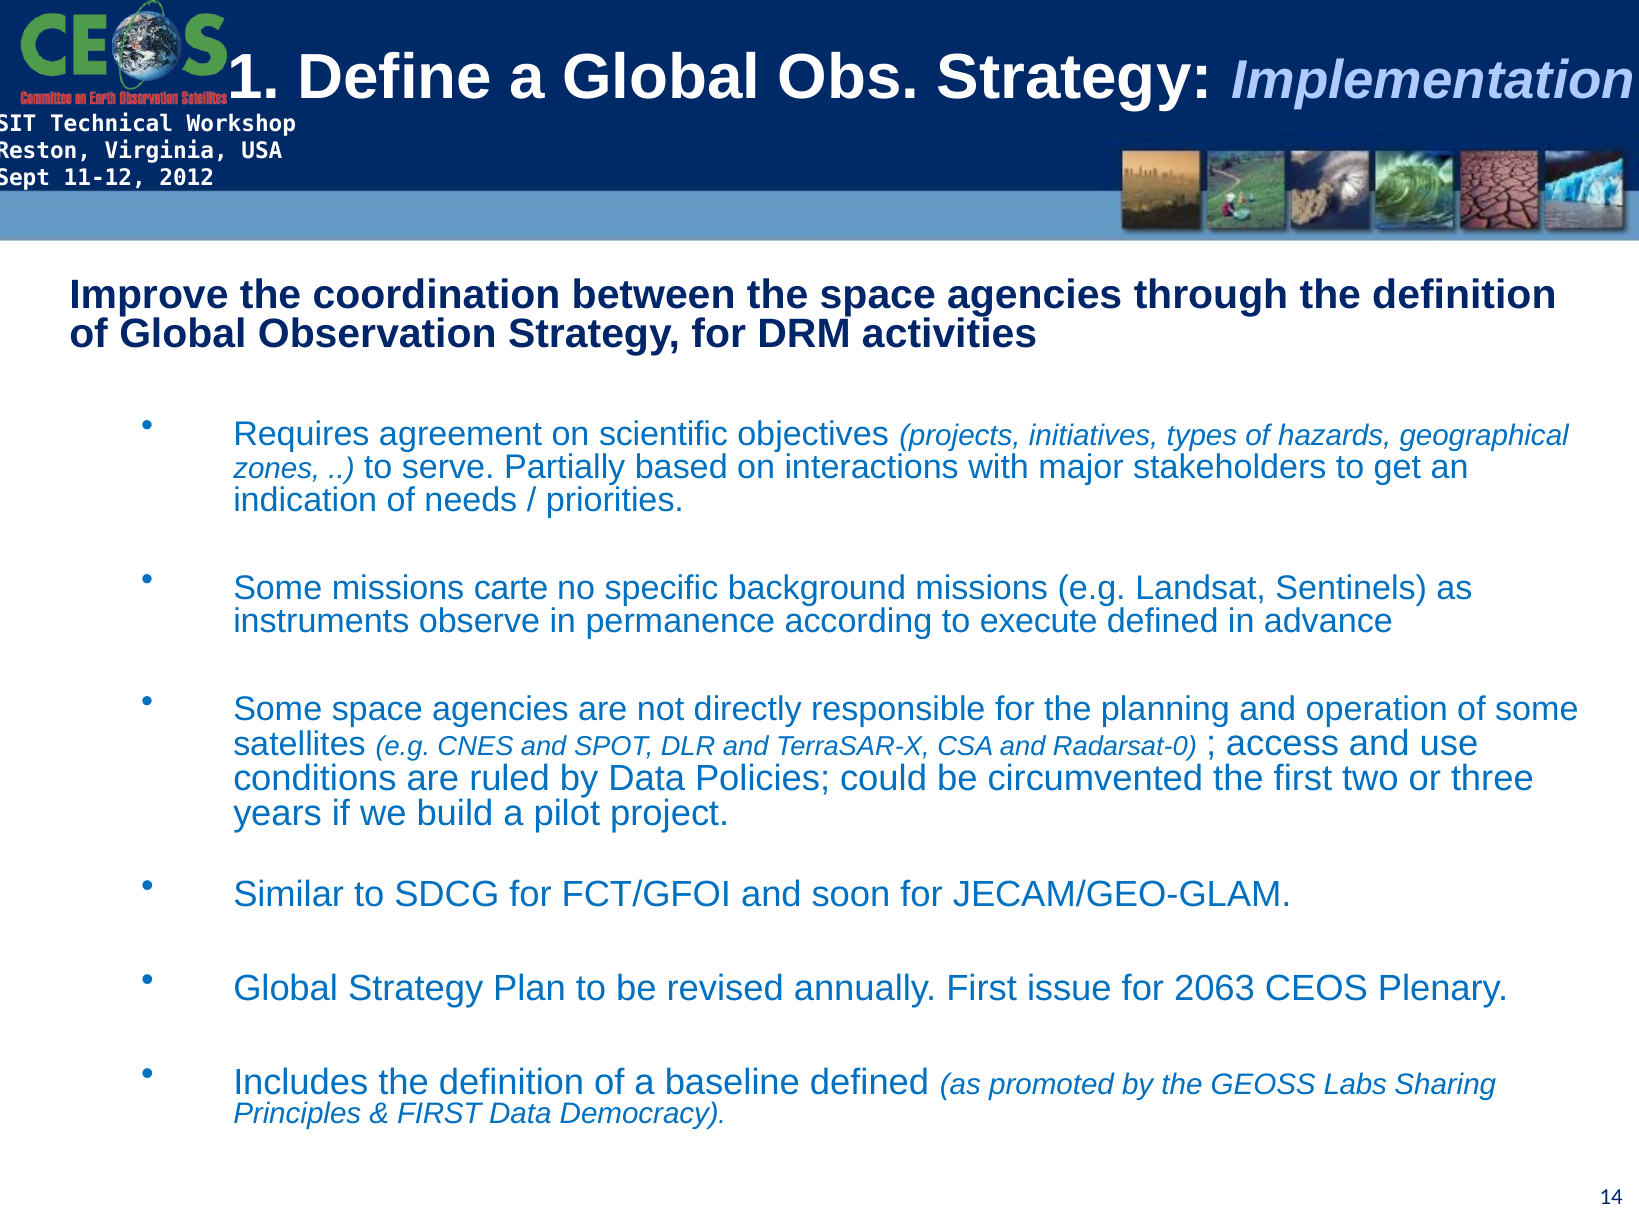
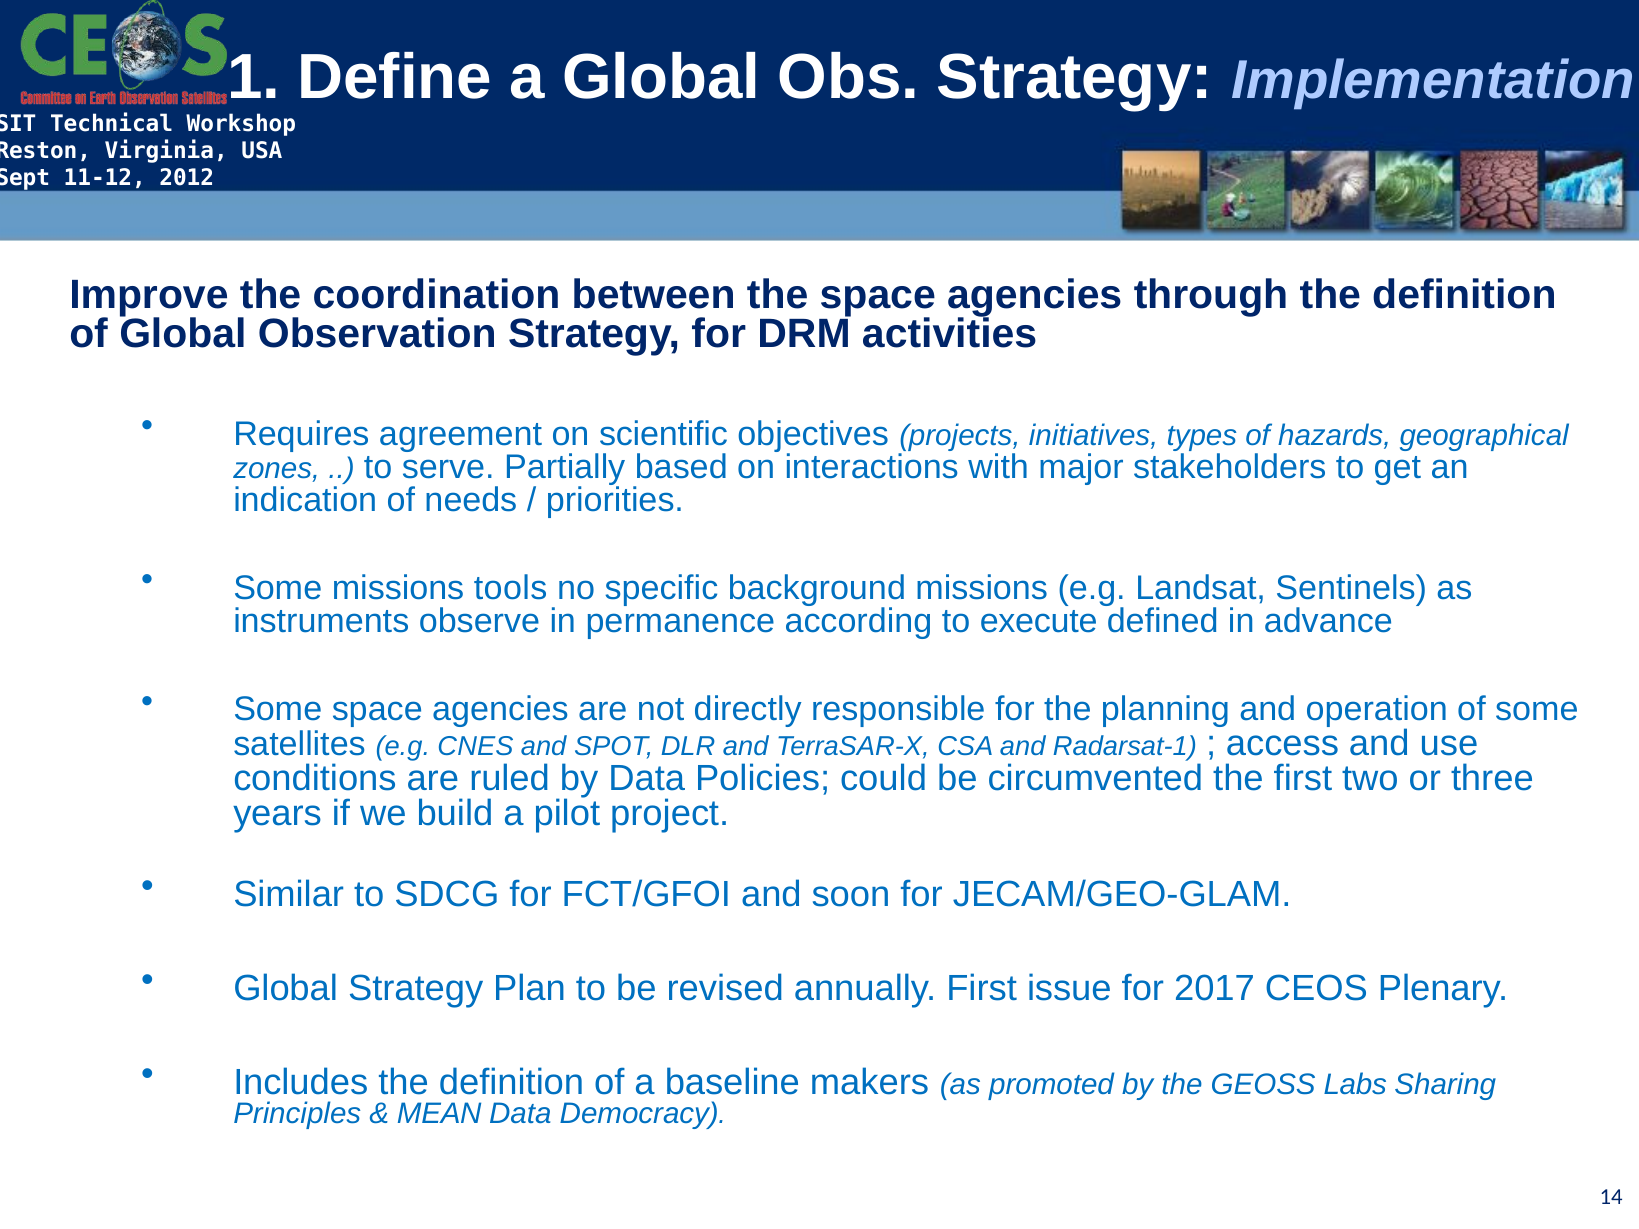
carte: carte -> tools
Radarsat-0: Radarsat-0 -> Radarsat-1
2063: 2063 -> 2017
baseline defined: defined -> makers
FIRST at (439, 1114): FIRST -> MEAN
